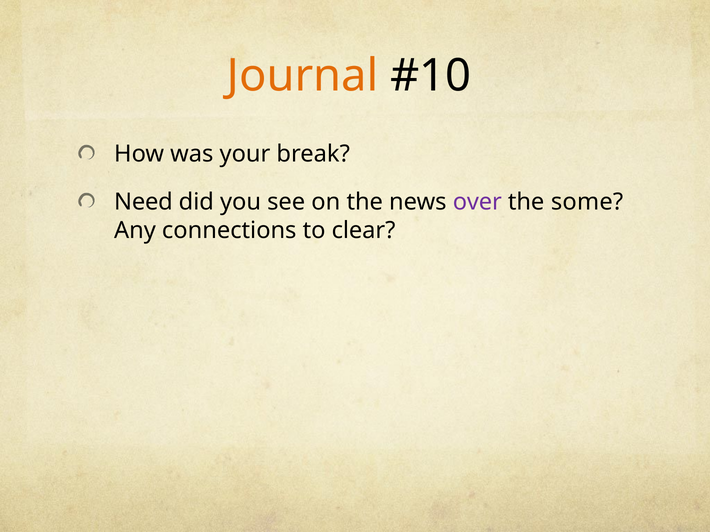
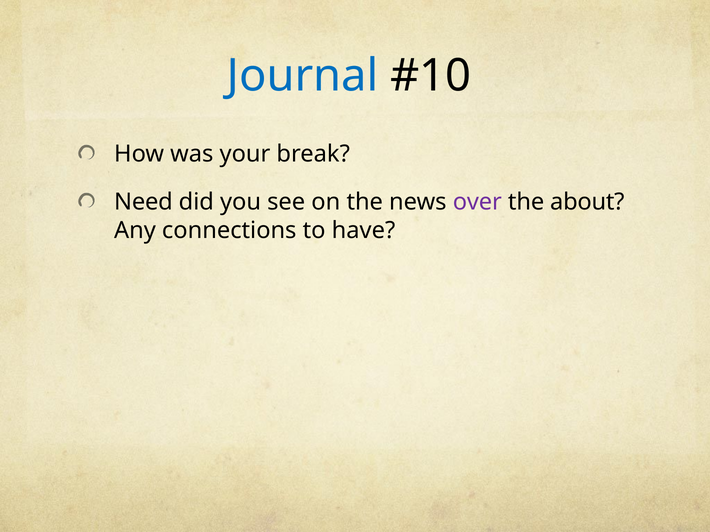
Journal colour: orange -> blue
some: some -> about
clear: clear -> have
